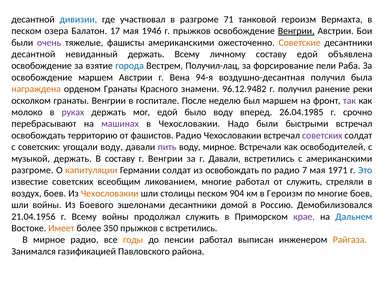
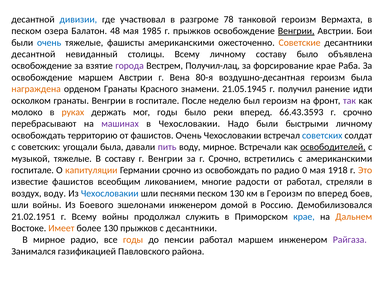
71: 71 -> 78
17: 17 -> 48
1946: 1946 -> 1985
очень at (49, 43) colour: purple -> blue
невиданный держать: держать -> столицы
составу едой: едой -> было
города colour: blue -> purple
форсирование пели: пели -> крае
94-я: 94-я -> 80-я
воздушно-десантная получил: получил -> героизм
96.12.9482: 96.12.9482 -> 21.05.1945
реки: реки -> идти
был маршем: маршем -> героизм
руках colour: purple -> orange
мог едой: едой -> годы
было воду: воду -> реки
26.04.1985: 26.04.1985 -> 66.43.3593
быстрыми встречал: встречал -> личному
фашистов Радио: Радио -> Очень
советских at (322, 136) colour: purple -> blue
угощали воду: воду -> была
освободителей underline: none -> present
музыкой держать: держать -> тяжелые
за г Давали: Давали -> Срочно
разгроме at (32, 170): разгроме -> госпитале
Германии солдат: солдат -> срочно
7: 7 -> 0
1971: 1971 -> 1918
Это colour: blue -> orange
известие советских: советских -> фашистов
многие работал: работал -> радости
от служить: служить -> работал
воздух боев: боев -> воду
Чехословакии at (110, 194) colour: orange -> blue
столицы: столицы -> песнями
песком 904: 904 -> 130
по многие: многие -> вперед
эшелонами десантники: десантники -> инженером
21.04.1956: 21.04.1956 -> 21.02.1951
крае at (304, 217) colour: purple -> blue
Дальнем colour: blue -> orange
более 350: 350 -> 130
с встретились: встретились -> десантники
работал выписан: выписан -> маршем
Райгаза colour: orange -> purple
